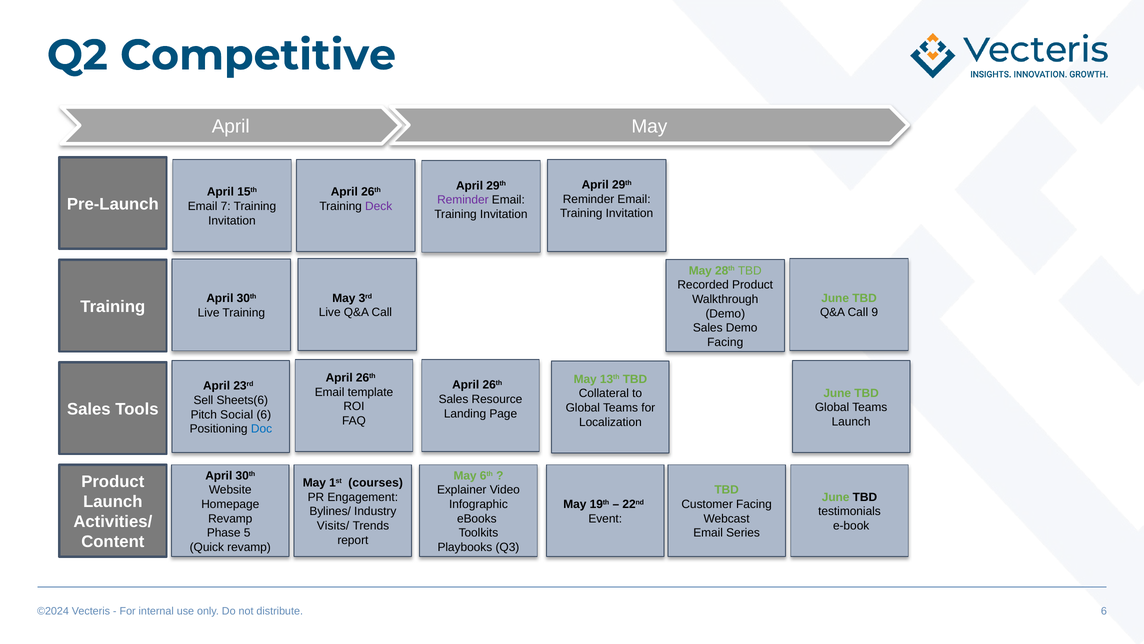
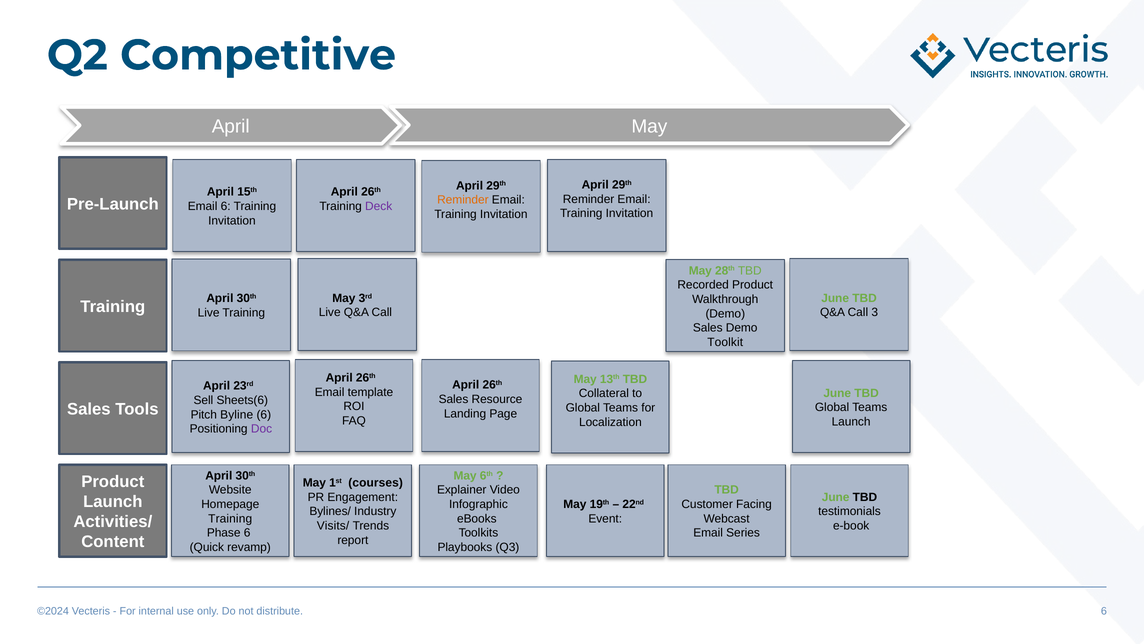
Reminder at (463, 200) colour: purple -> orange
Email 7: 7 -> 6
9: 9 -> 3
Facing at (725, 342): Facing -> Toolkit
Social: Social -> Byline
Doc colour: blue -> purple
Revamp at (230, 518): Revamp -> Training
Phase 5: 5 -> 6
